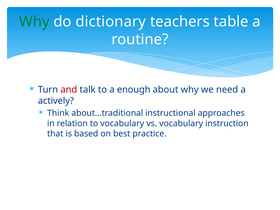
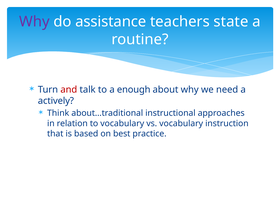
Why at (34, 22) colour: green -> purple
dictionary: dictionary -> assistance
table: table -> state
